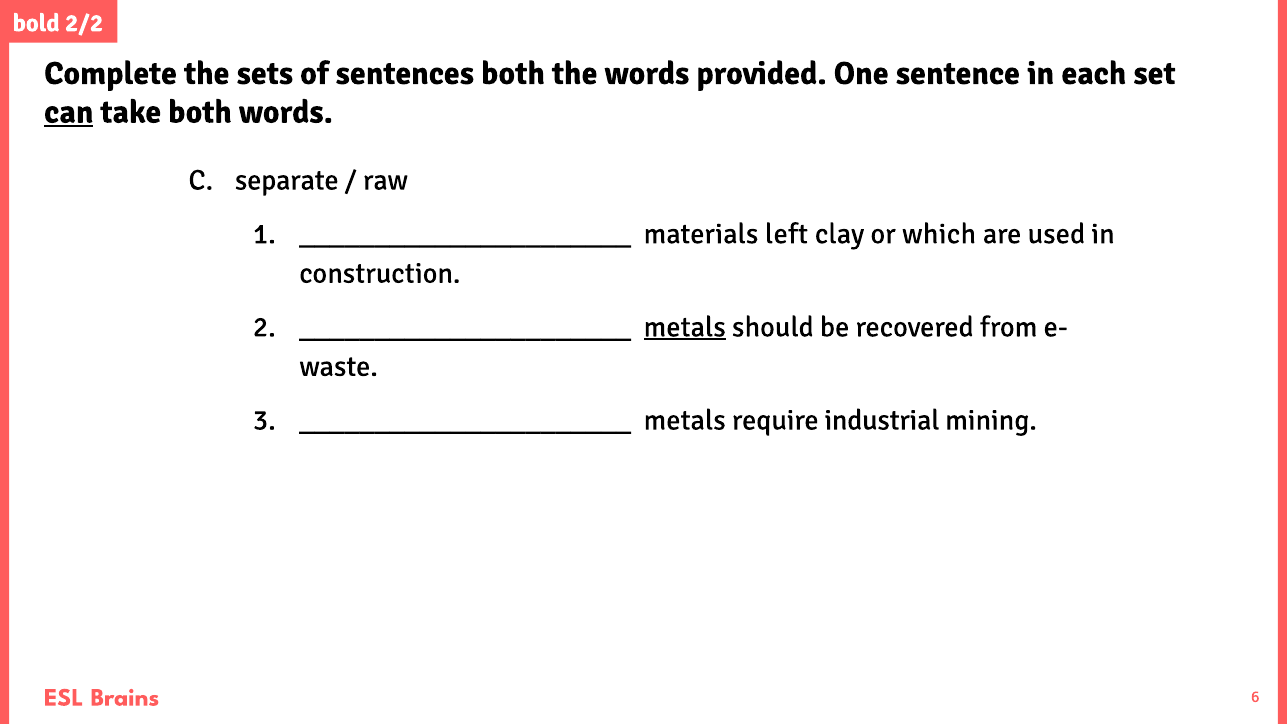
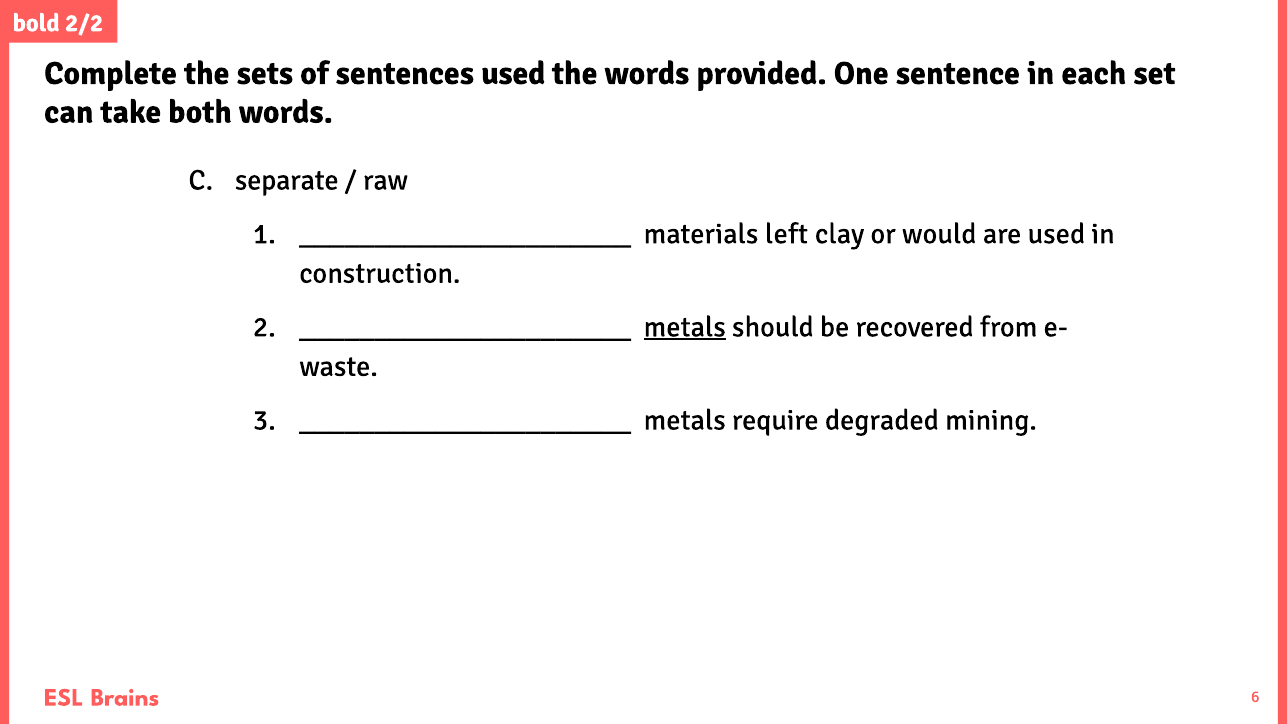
sentences both: both -> used
can underline: present -> none
which: which -> would
industrial: industrial -> degraded
